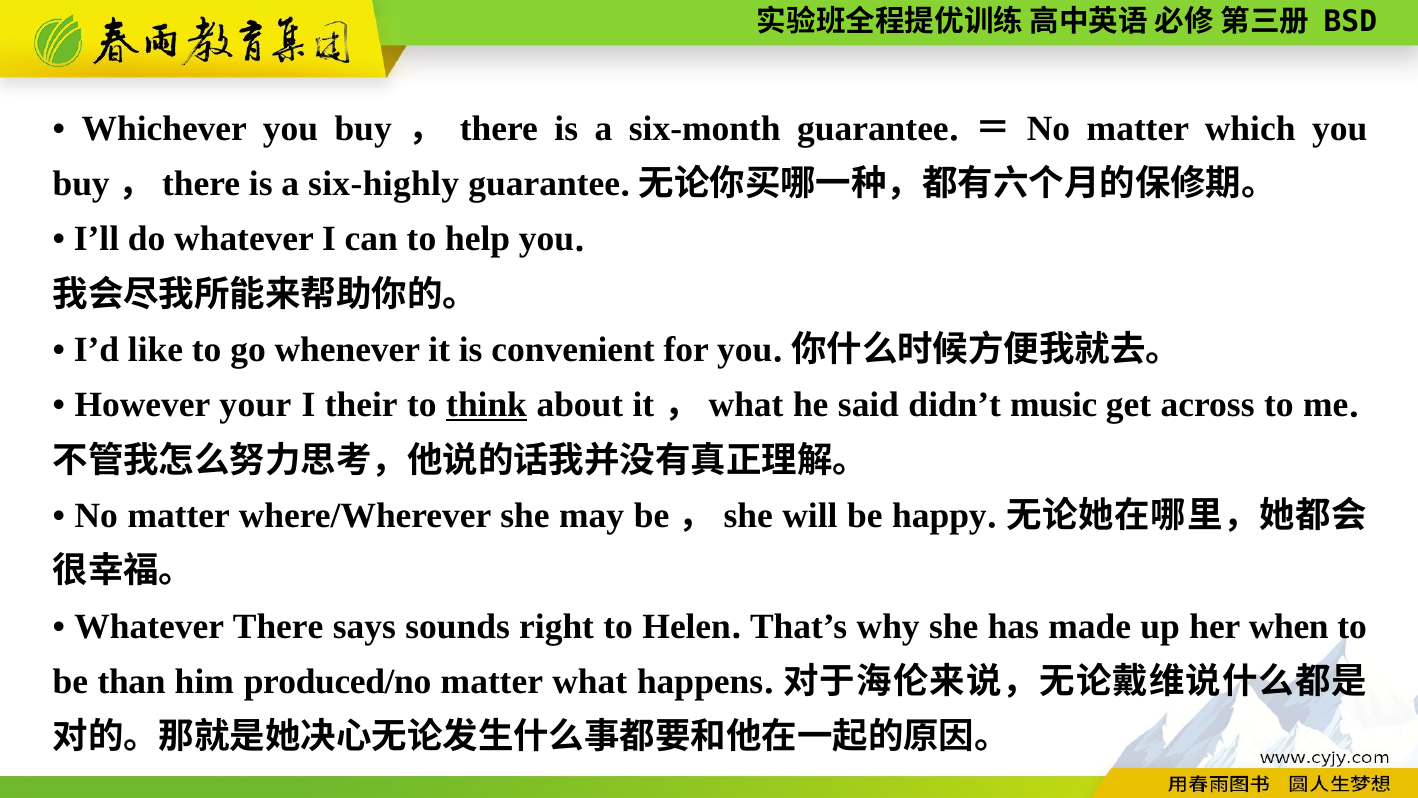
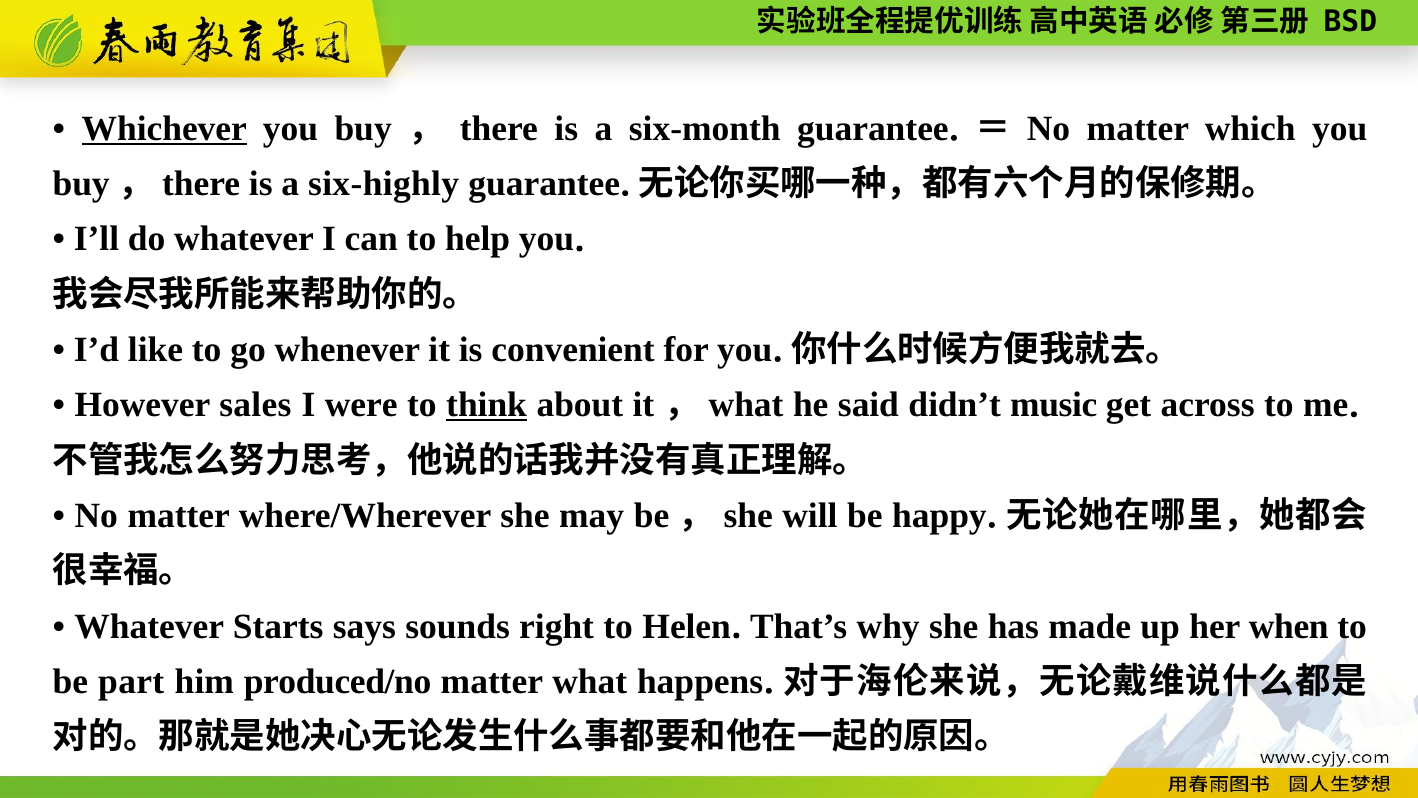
Whichever underline: none -> present
your: your -> sales
their: their -> were
Whatever There: There -> Starts
than: than -> part
